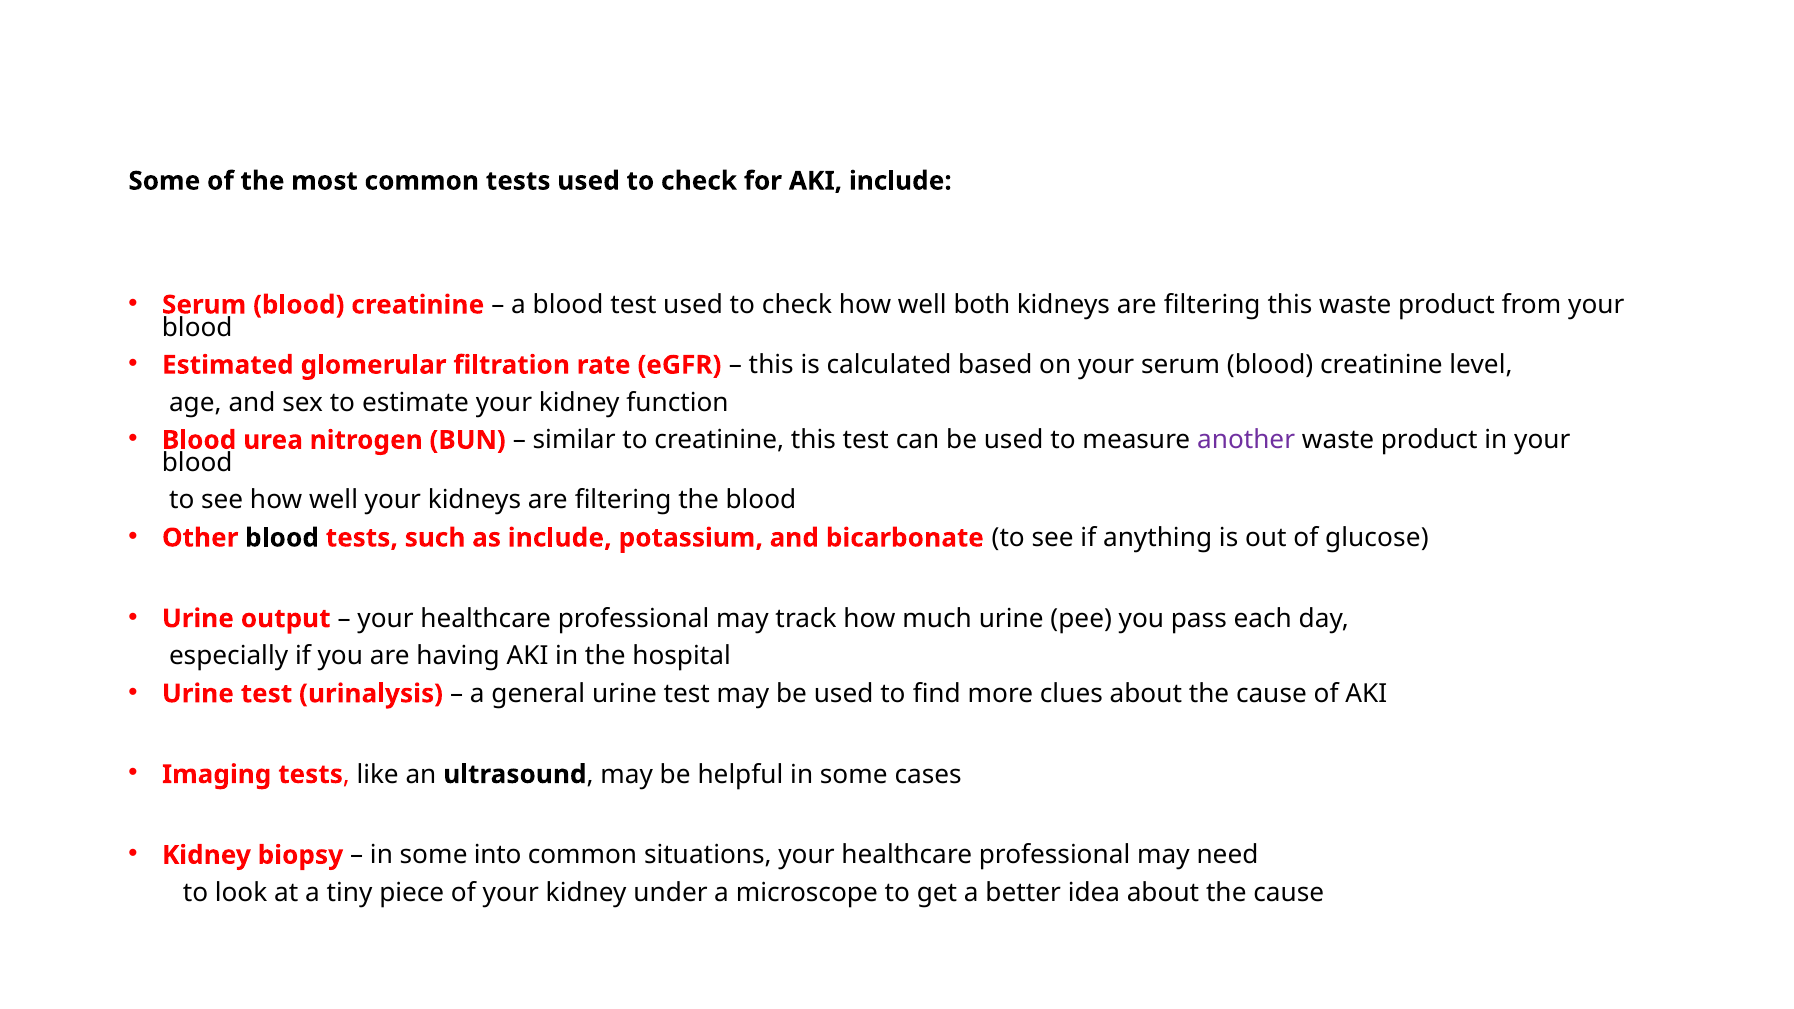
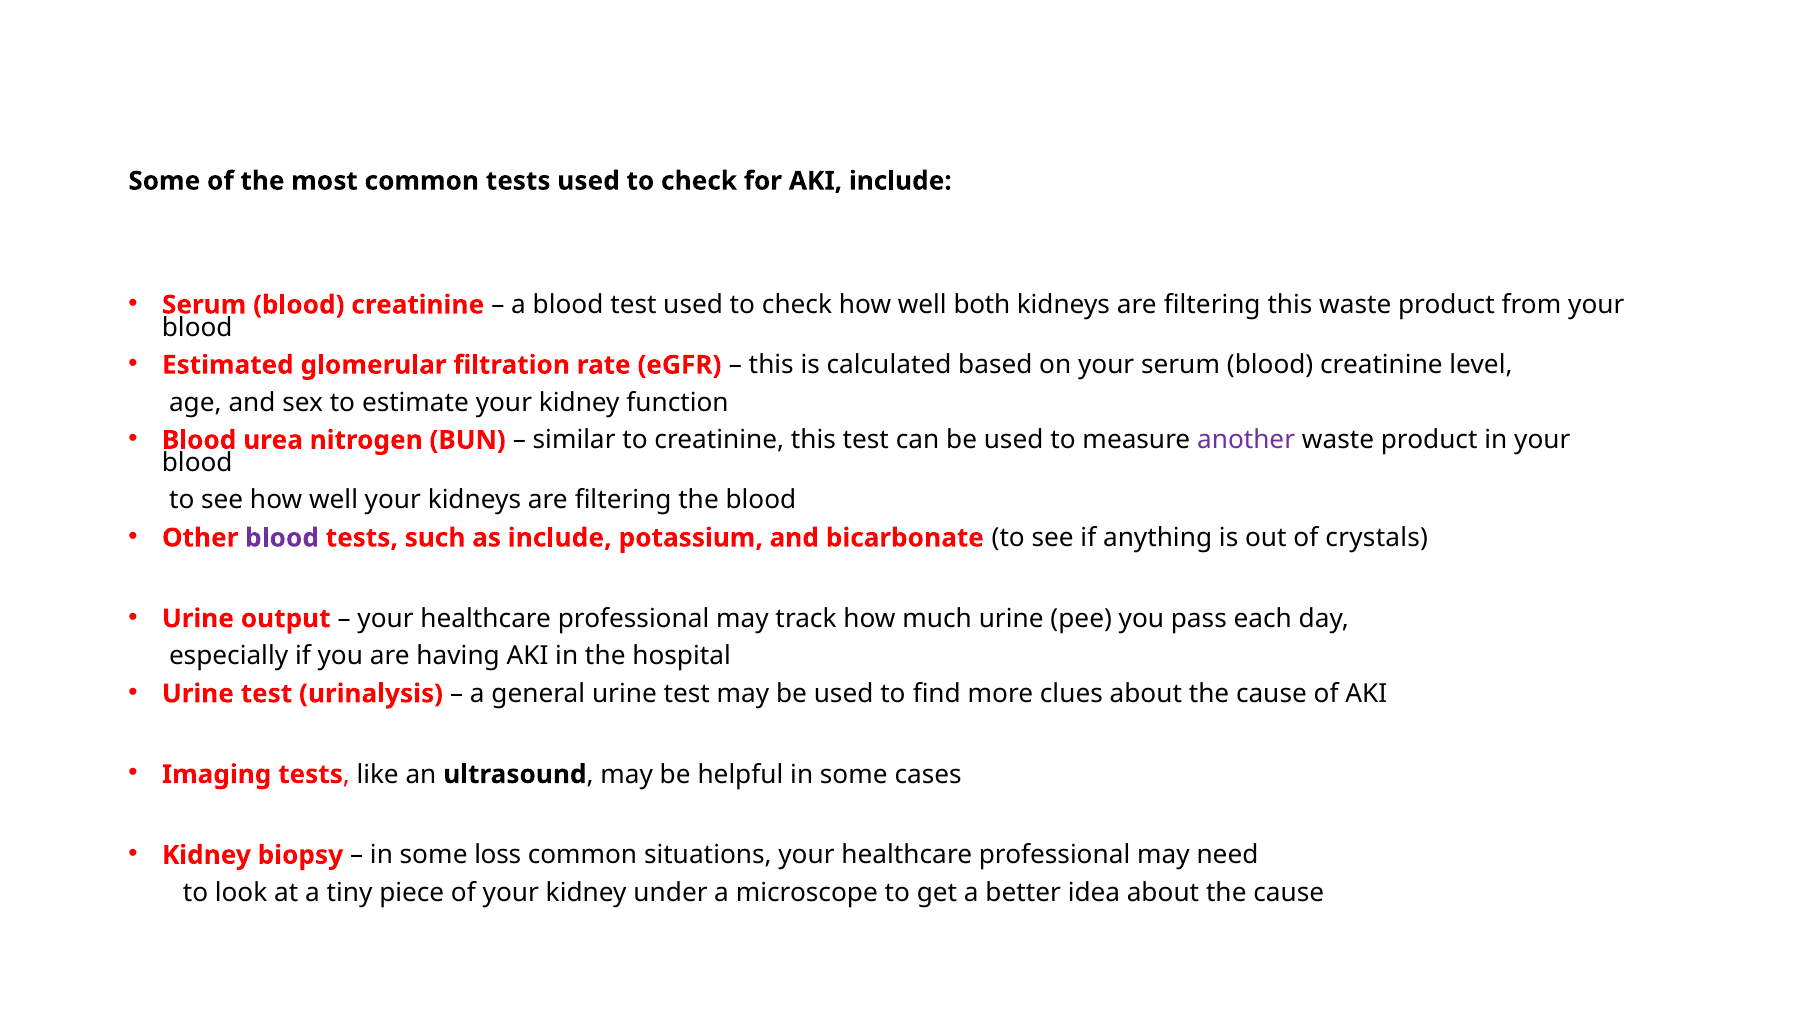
blood at (282, 538) colour: black -> purple
glucose: glucose -> crystals
into: into -> loss
